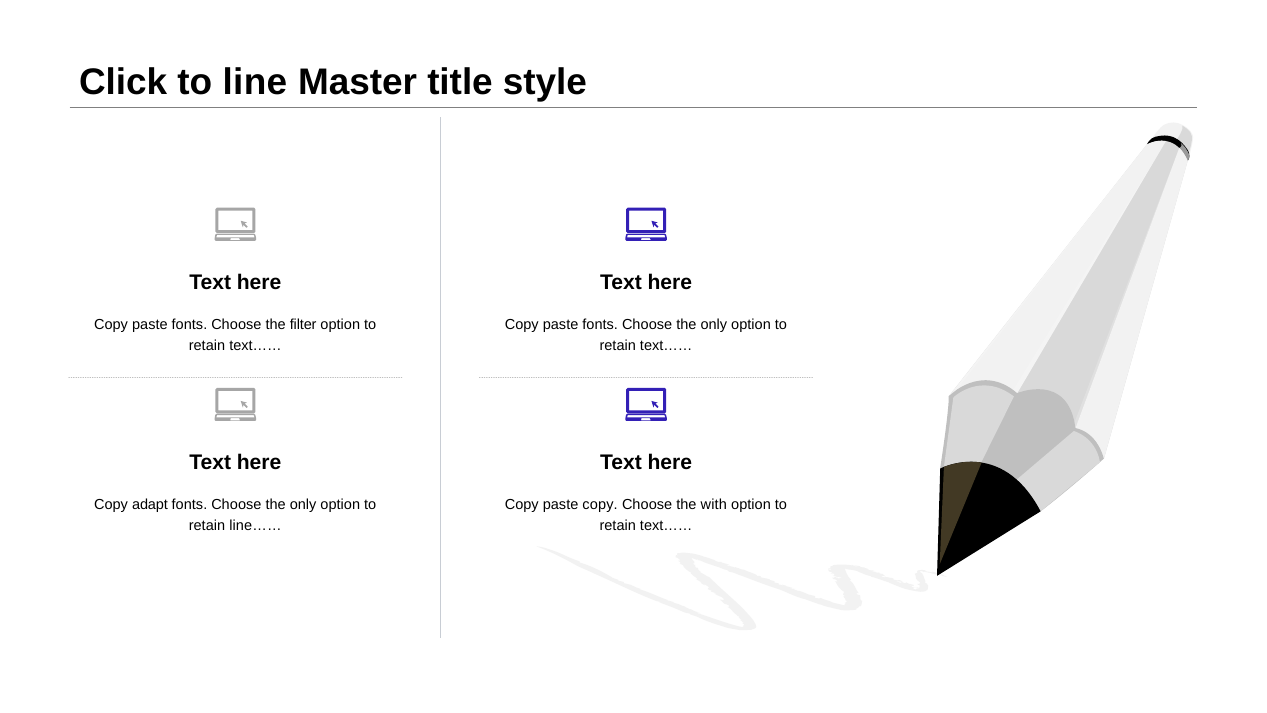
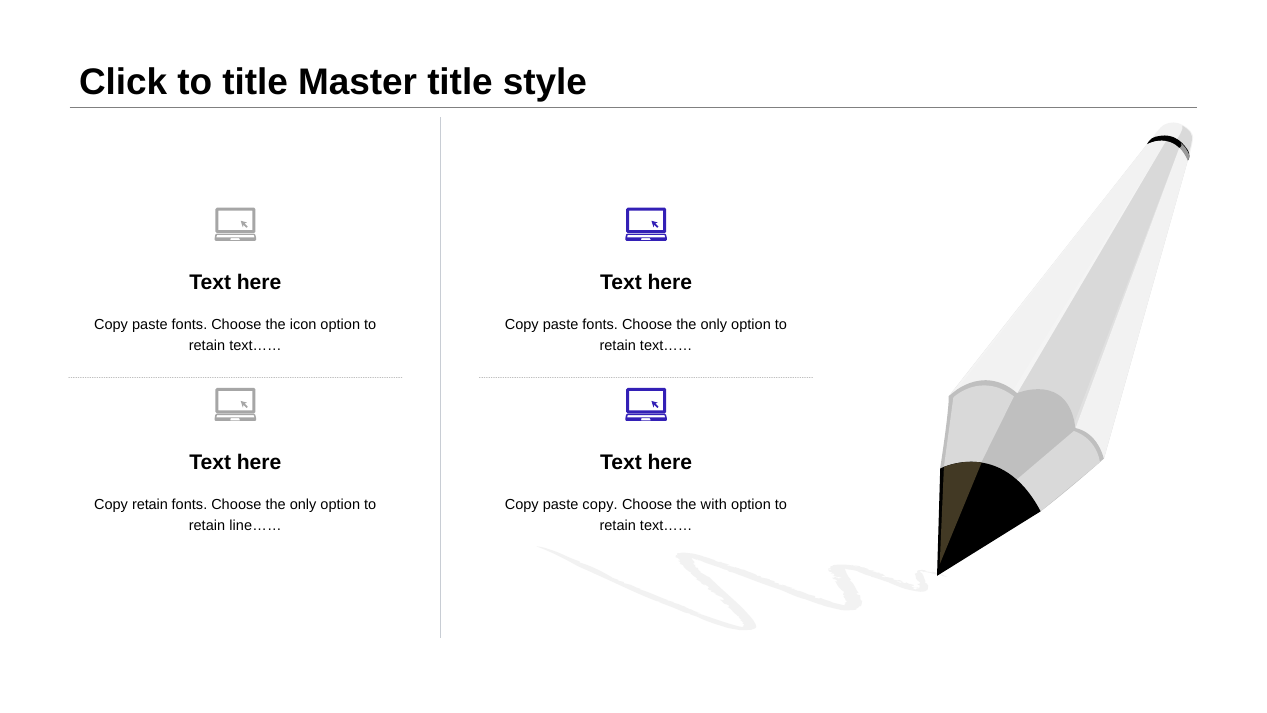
to line: line -> title
filter: filter -> icon
Copy adapt: adapt -> retain
